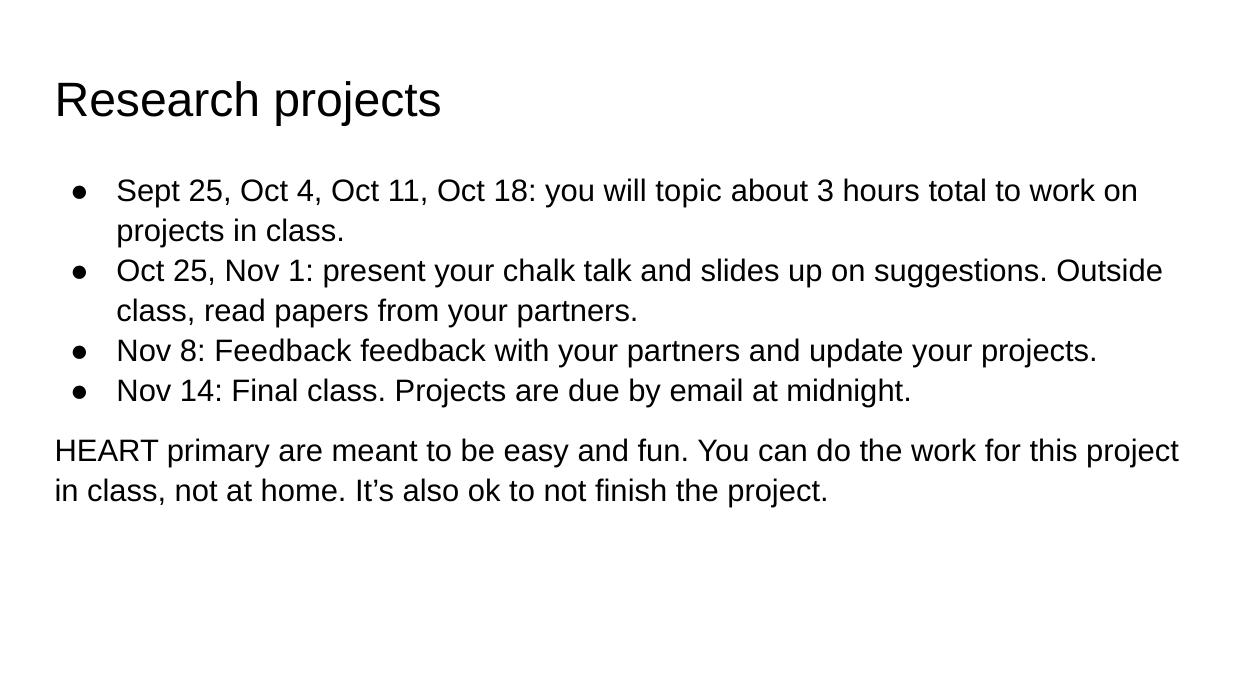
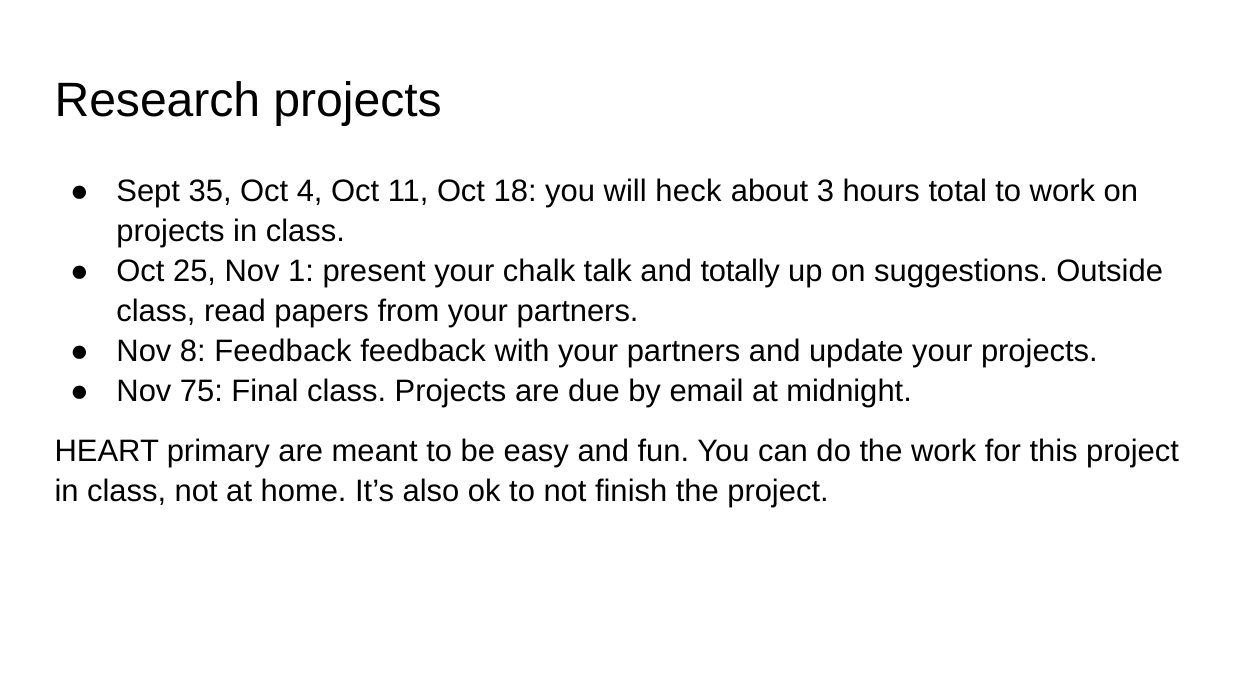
Sept 25: 25 -> 35
topic: topic -> heck
slides: slides -> totally
14: 14 -> 75
